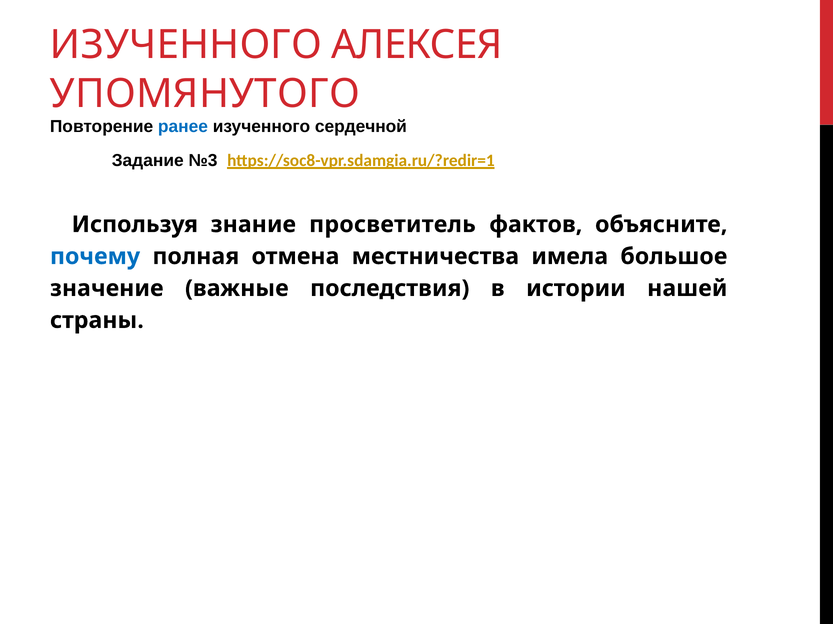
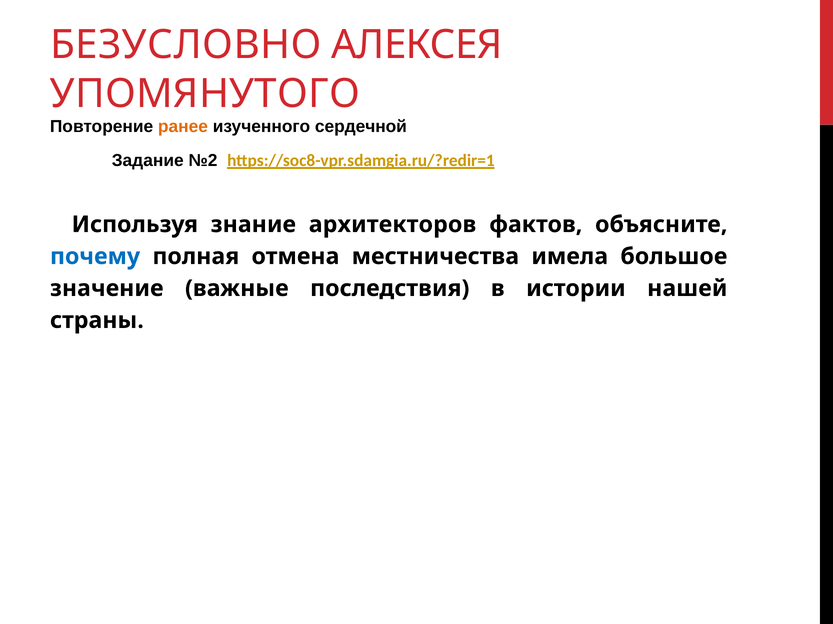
ИЗУЧЕННОГО at (186, 45): ИЗУЧЕННОГО -> БЕЗУСЛОВНО
ранее colour: blue -> orange
№3: №3 -> №2
просветитель: просветитель -> архитекторов
